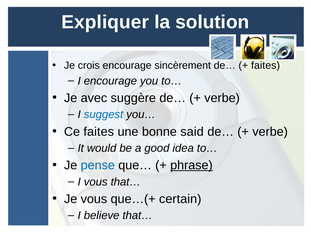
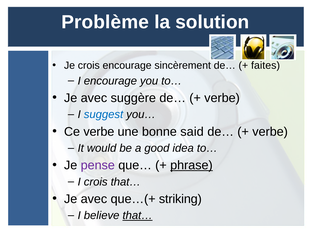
Expliquer: Expliquer -> Problème
Ce faites: faites -> verbe
pense colour: blue -> purple
I vous: vous -> crois
vous at (94, 199): vous -> avec
certain: certain -> striking
that… at (138, 216) underline: none -> present
